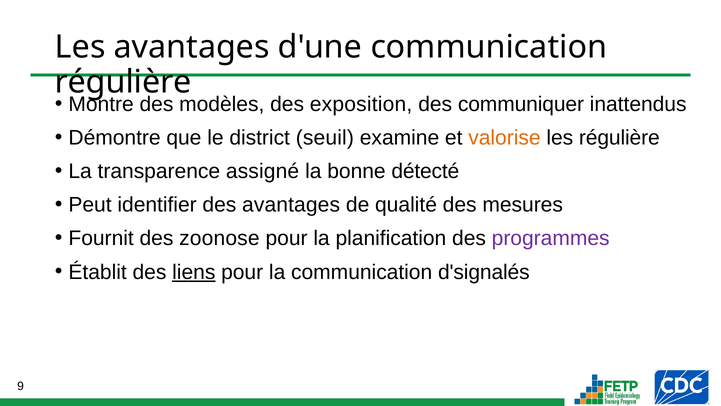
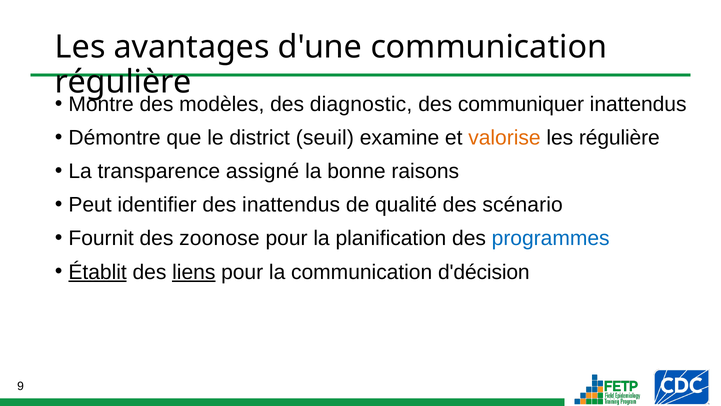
exposition: exposition -> diagnostic
détecté: détecté -> raisons
des avantages: avantages -> inattendus
mesures: mesures -> scénario
programmes colour: purple -> blue
Établit underline: none -> present
d'signalés: d'signalés -> d'décision
